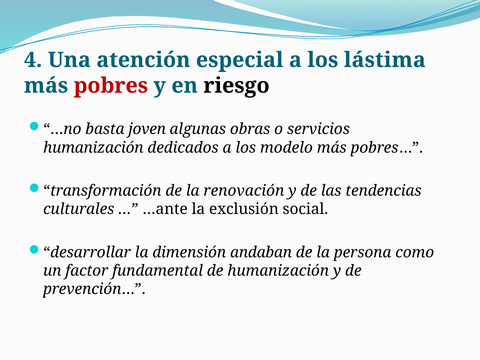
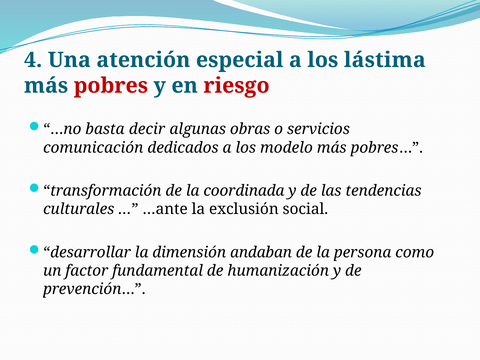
riesgo colour: black -> red
joven: joven -> decir
humanización at (93, 148): humanización -> comunicación
renovación: renovación -> coordinada
